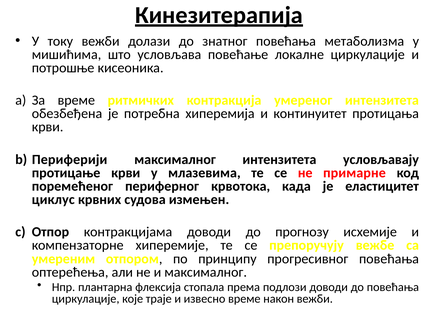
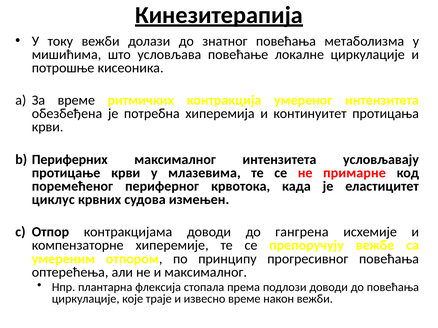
Периферији: Периферији -> Периферних
прогнозу: прогнозу -> гангрена
